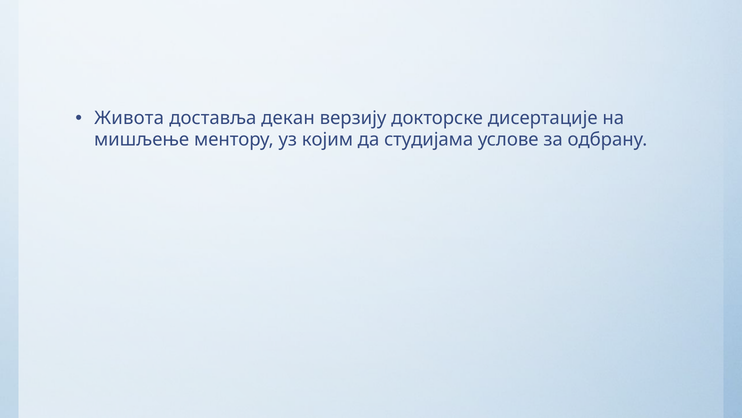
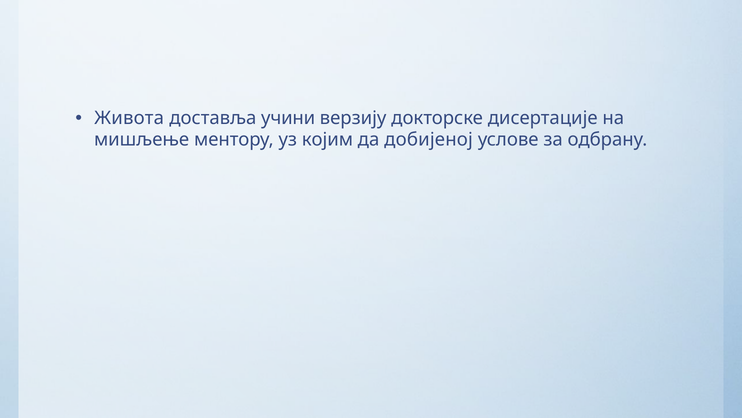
декан: декан -> учини
студијама: студијама -> добијеној
